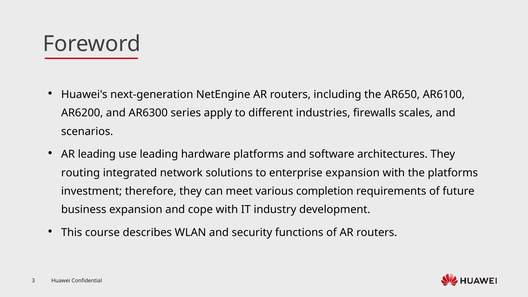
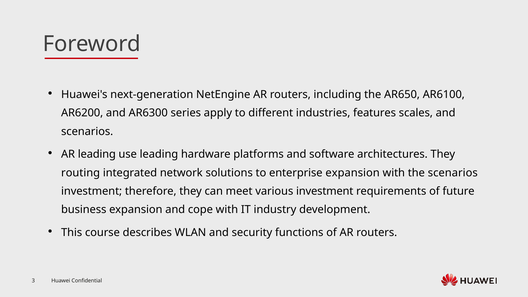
firewalls: firewalls -> features
the platforms: platforms -> scenarios
various completion: completion -> investment
